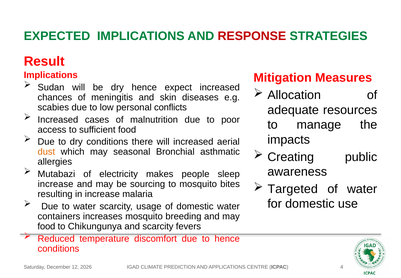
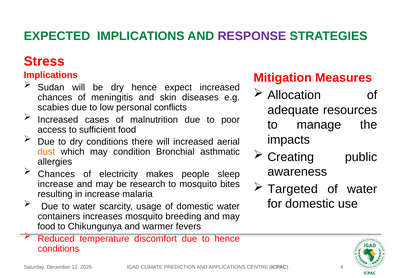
RESPONSE colour: red -> purple
Result: Result -> Stress
seasonal: seasonal -> condition
Mutabazi at (56, 174): Mutabazi -> Chances
sourcing: sourcing -> research
and scarcity: scarcity -> warmer
